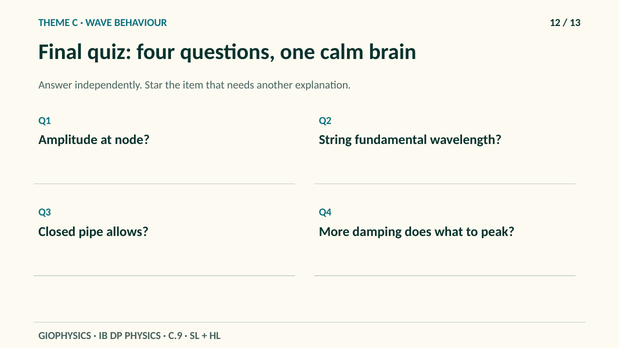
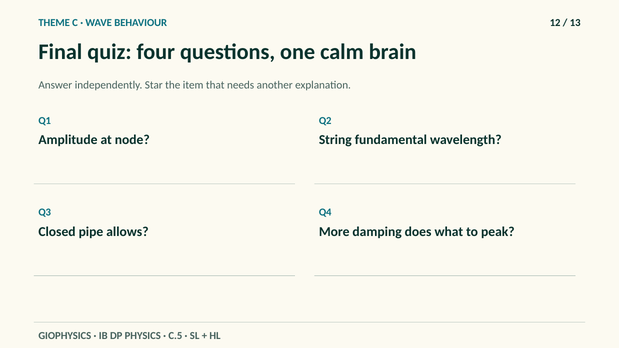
C.9: C.9 -> C.5
